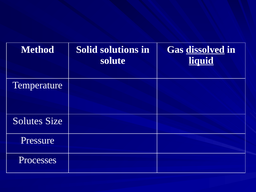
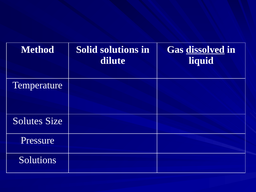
solute: solute -> dilute
liquid underline: present -> none
Processes at (38, 160): Processes -> Solutions
